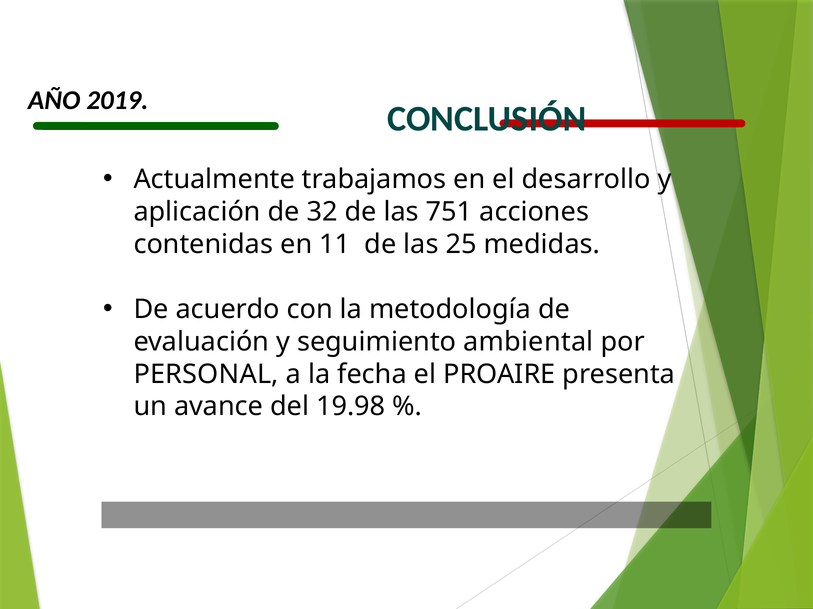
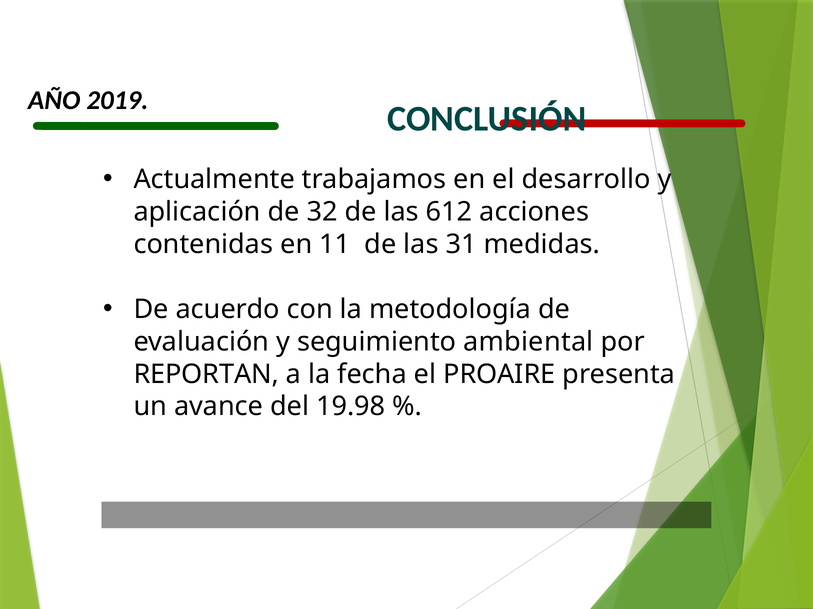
751: 751 -> 612
25: 25 -> 31
PERSONAL: PERSONAL -> REPORTAN
